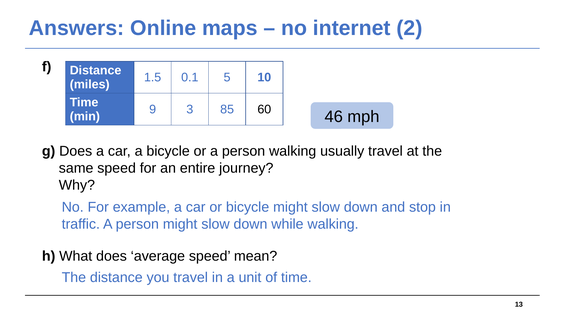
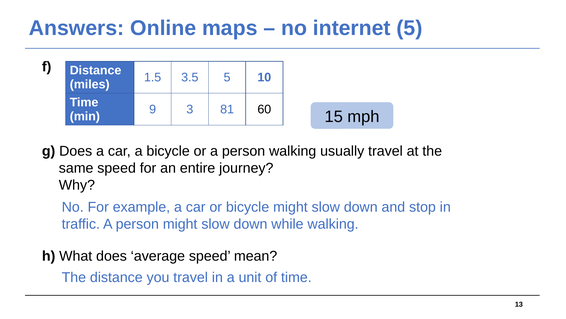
internet 2: 2 -> 5
0.1: 0.1 -> 3.5
85: 85 -> 81
46: 46 -> 15
